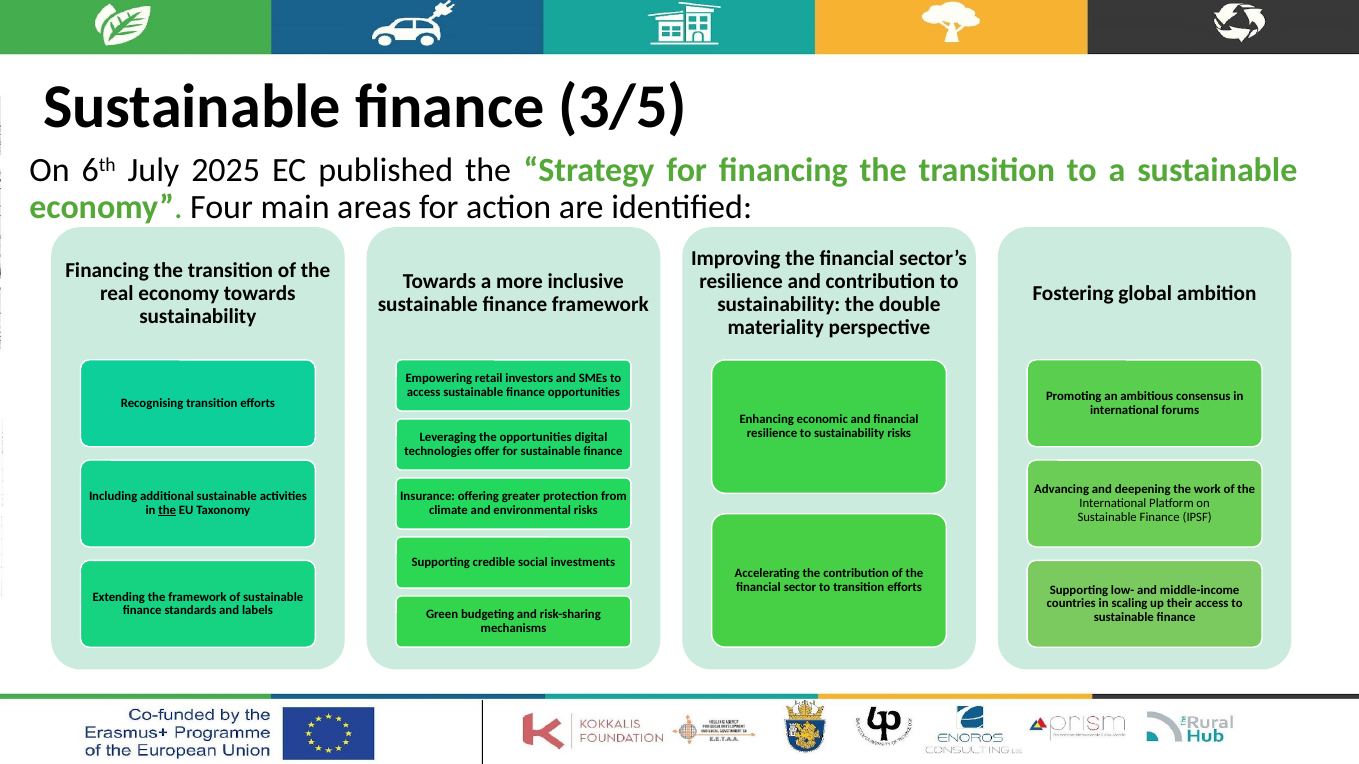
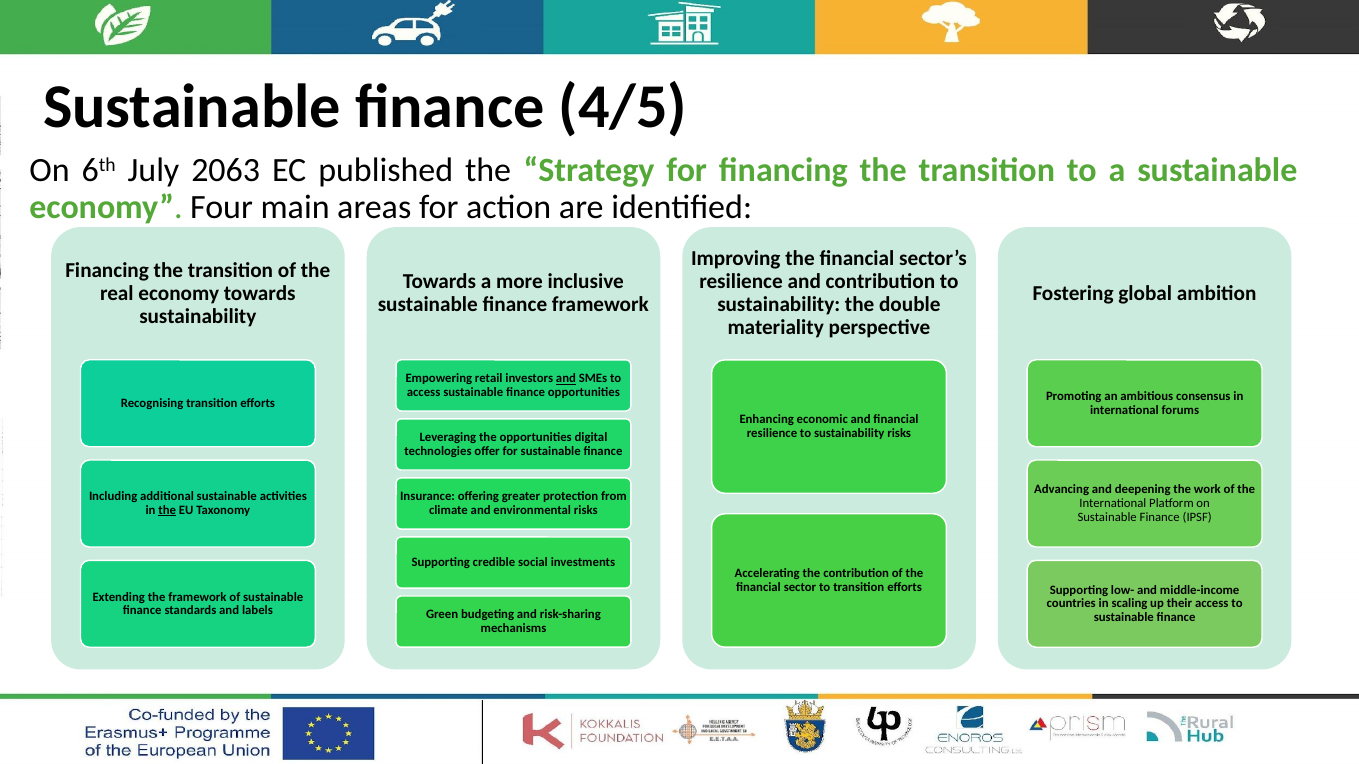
3/5: 3/5 -> 4/5
2025: 2025 -> 2063
and at (566, 379) underline: none -> present
